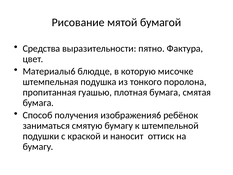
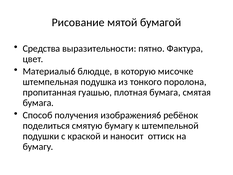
заниматься: заниматься -> поделиться
